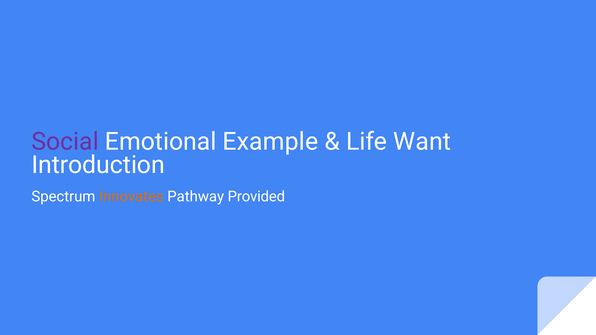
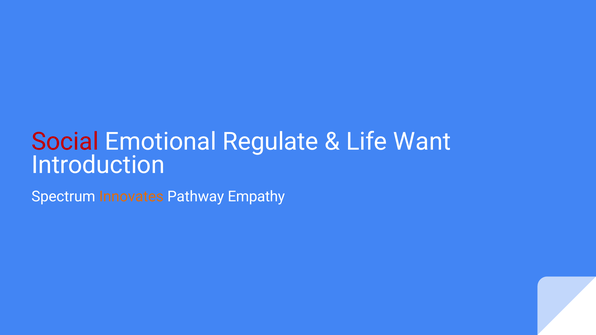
Social colour: purple -> red
Example: Example -> Regulate
Provided: Provided -> Empathy
